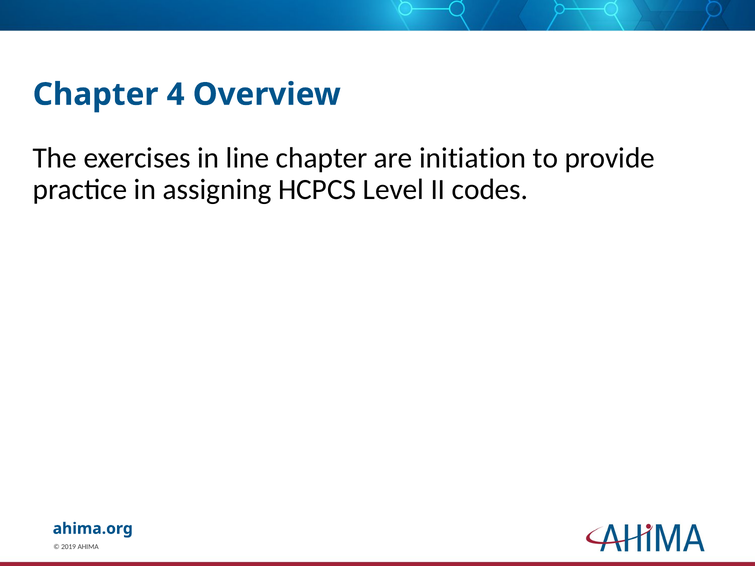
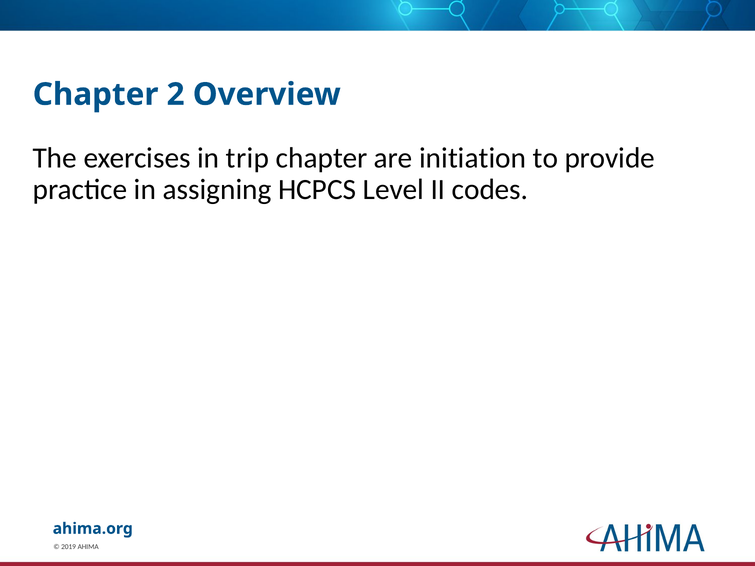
4: 4 -> 2
line: line -> trip
